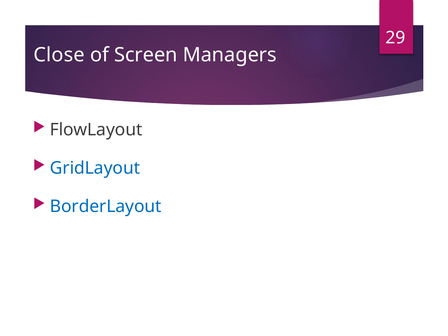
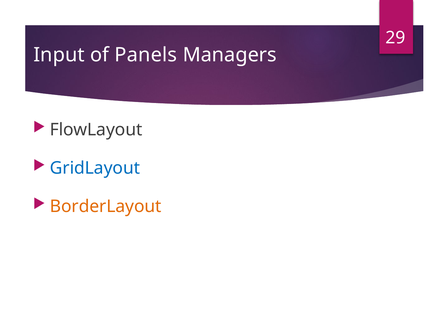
Close: Close -> Input
Screen: Screen -> Panels
BorderLayout colour: blue -> orange
